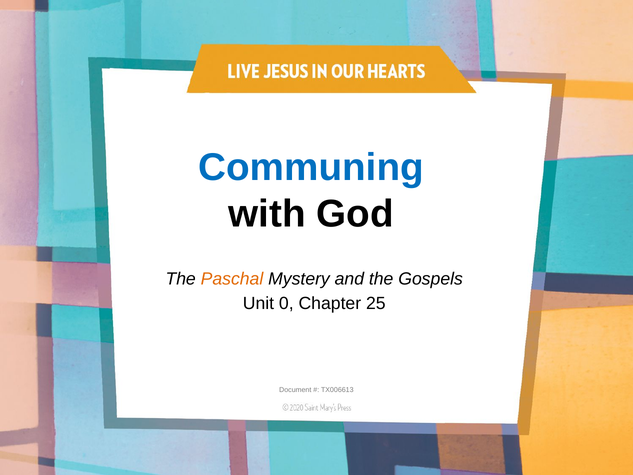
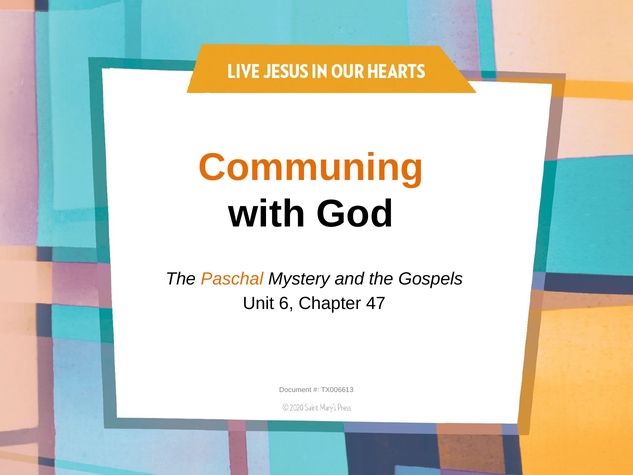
Communing colour: blue -> orange
0: 0 -> 6
25: 25 -> 47
